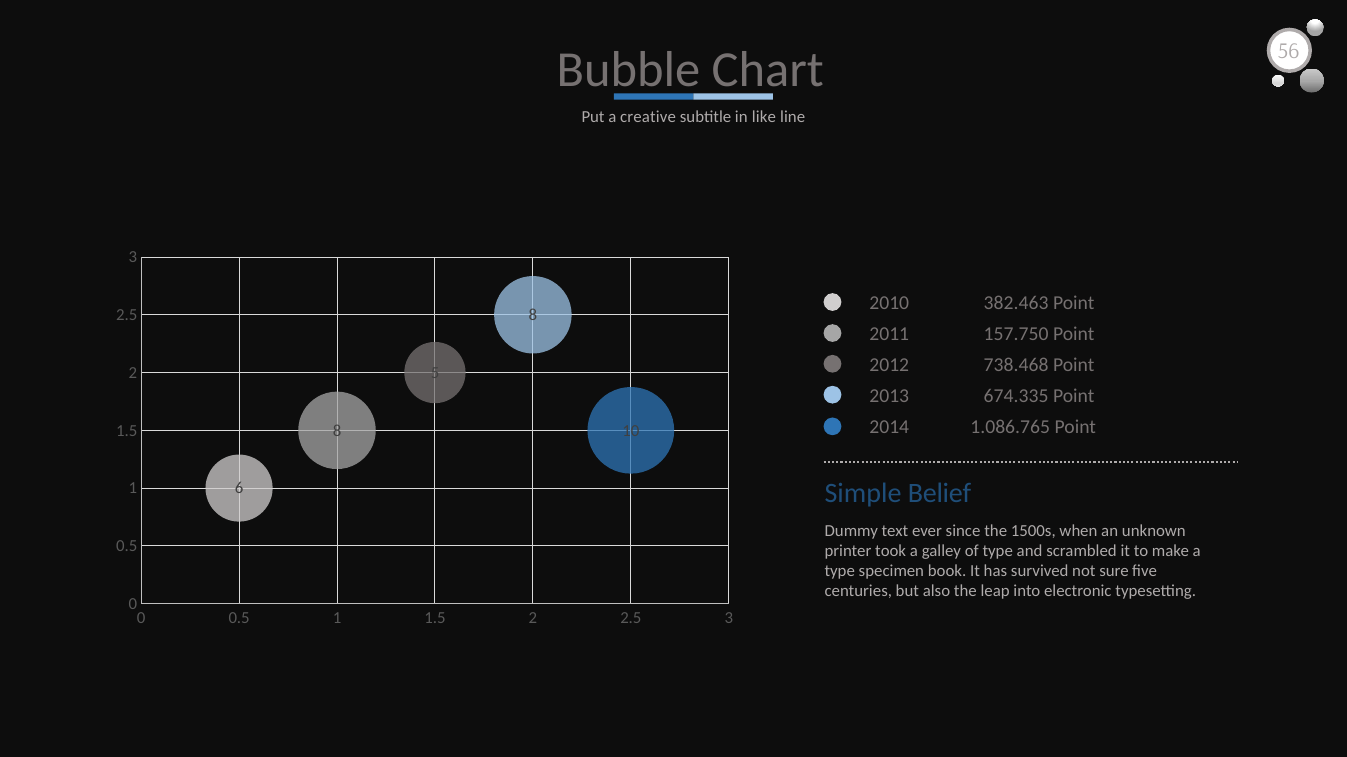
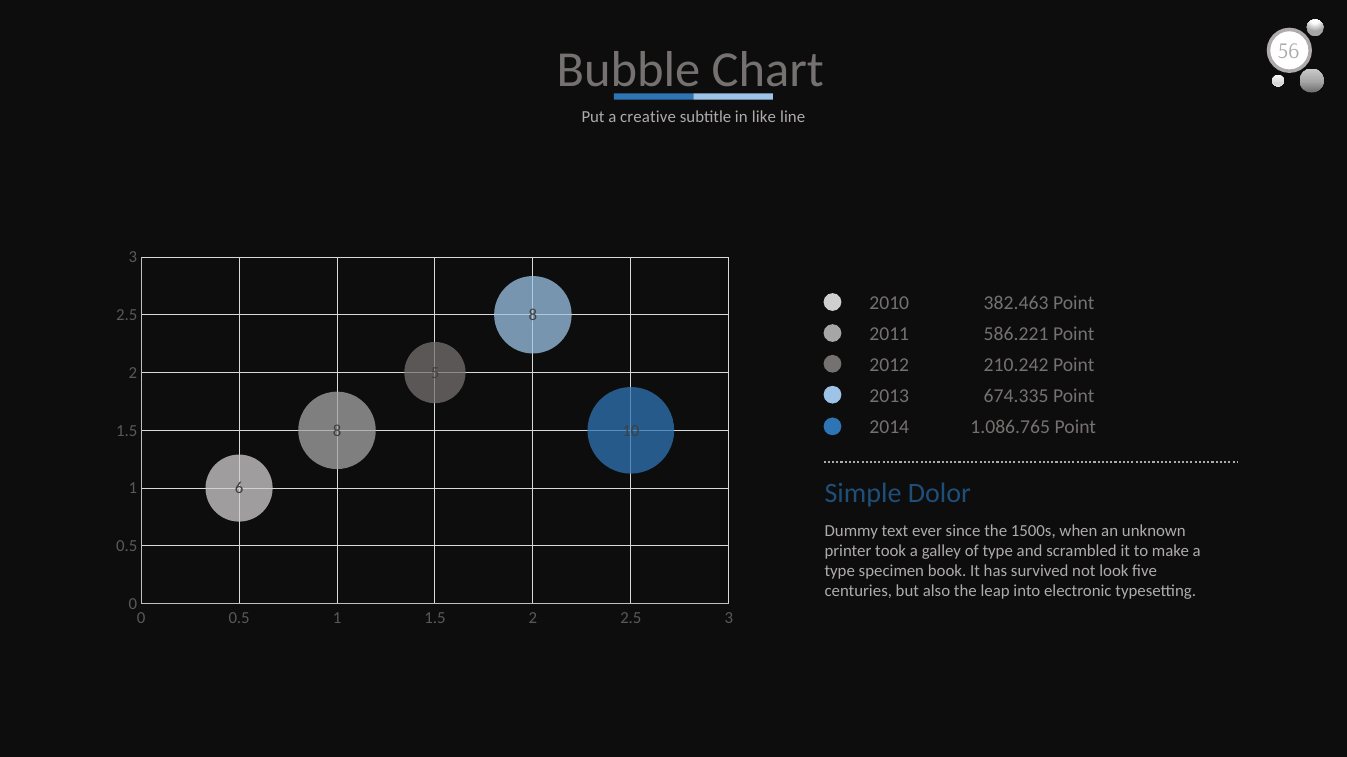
157.750: 157.750 -> 586.221
738.468: 738.468 -> 210.242
Belief: Belief -> Dolor
sure: sure -> look
